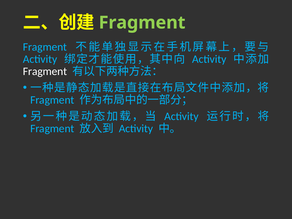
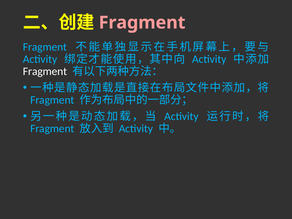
Fragment at (142, 23) colour: light green -> pink
